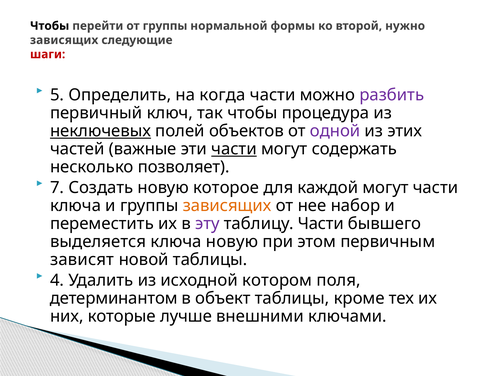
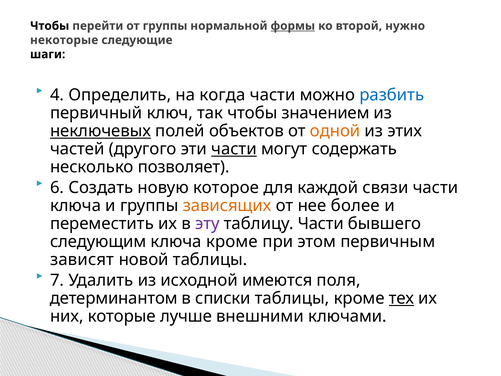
формы underline: none -> present
зависящих at (64, 40): зависящих -> некоторые
шаги colour: red -> black
5: 5 -> 4
разбить colour: purple -> blue
процедура: процедура -> значением
одной colour: purple -> orange
важные: важные -> другого
7: 7 -> 6
каждой могут: могут -> связи
набор: набор -> более
выделяется: выделяется -> следующим
ключа новую: новую -> кроме
4: 4 -> 7
котором: котором -> имеются
объект: объект -> списки
тех underline: none -> present
